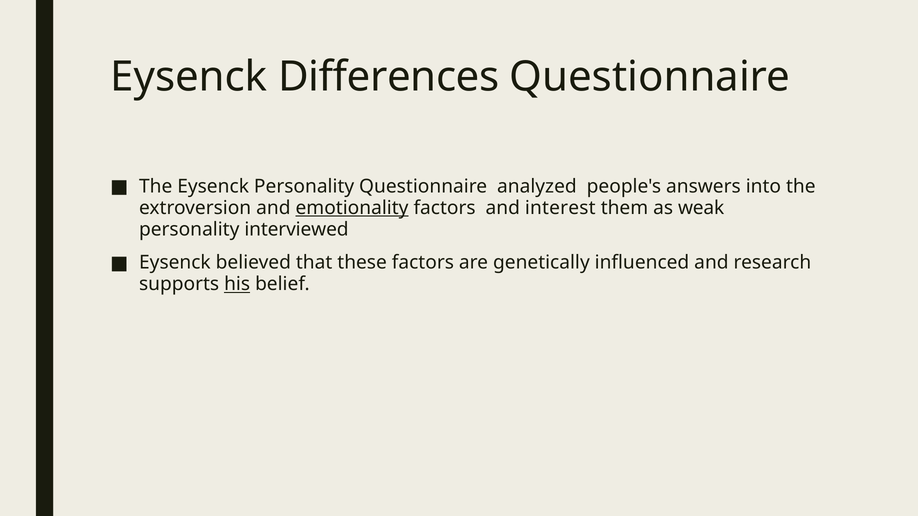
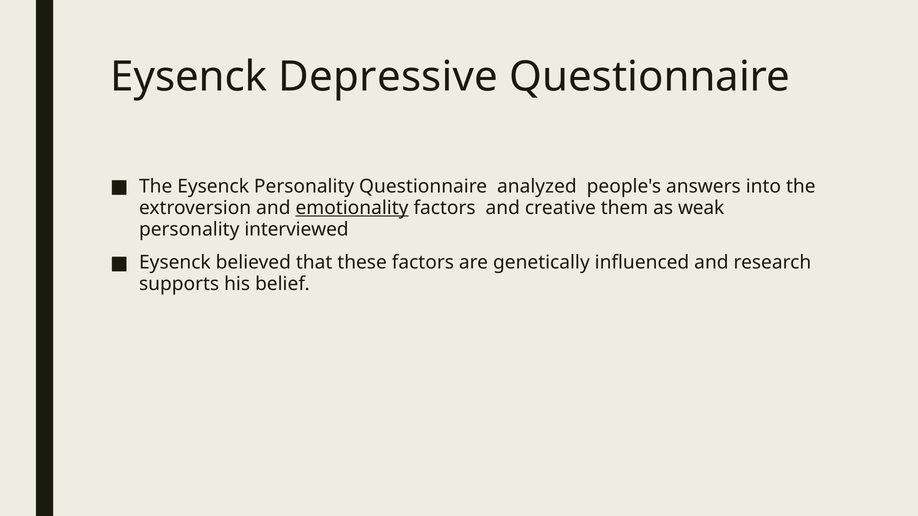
Differences: Differences -> Depressive
interest: interest -> creative
his underline: present -> none
